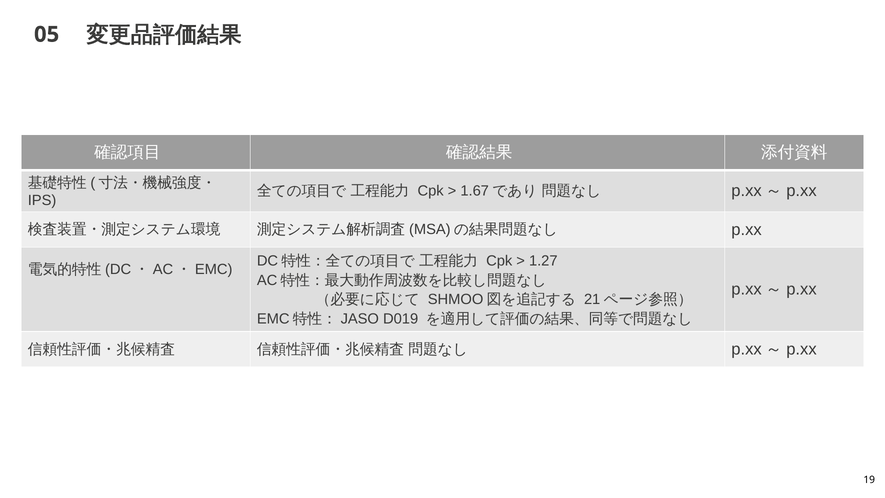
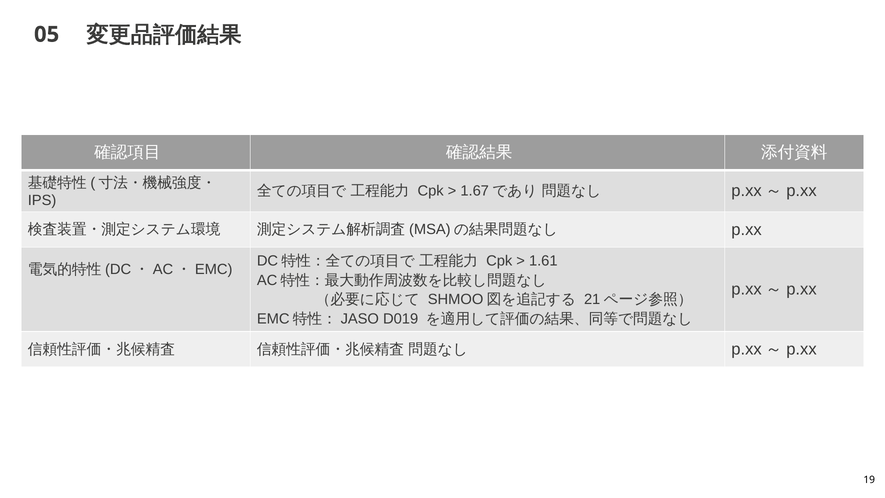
1.27: 1.27 -> 1.61
